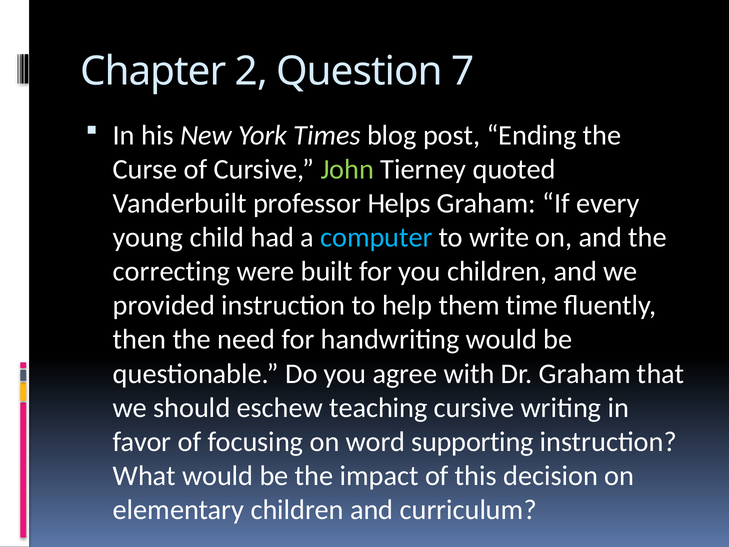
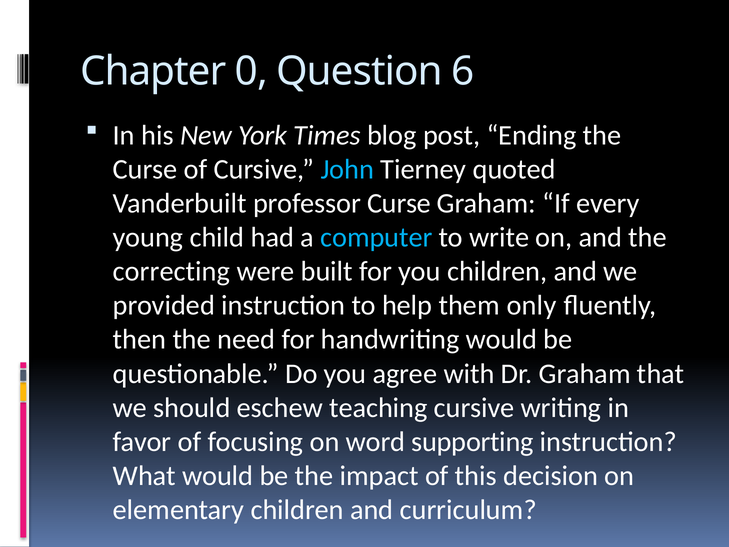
2: 2 -> 0
7: 7 -> 6
John colour: light green -> light blue
professor Helps: Helps -> Curse
time: time -> only
